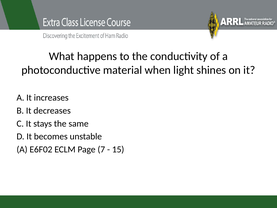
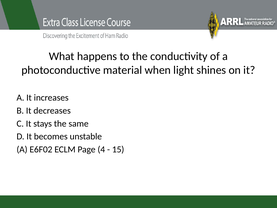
7: 7 -> 4
